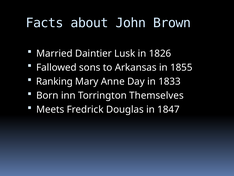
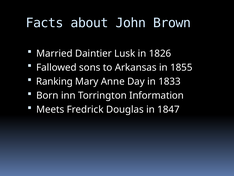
Themselves: Themselves -> Information
